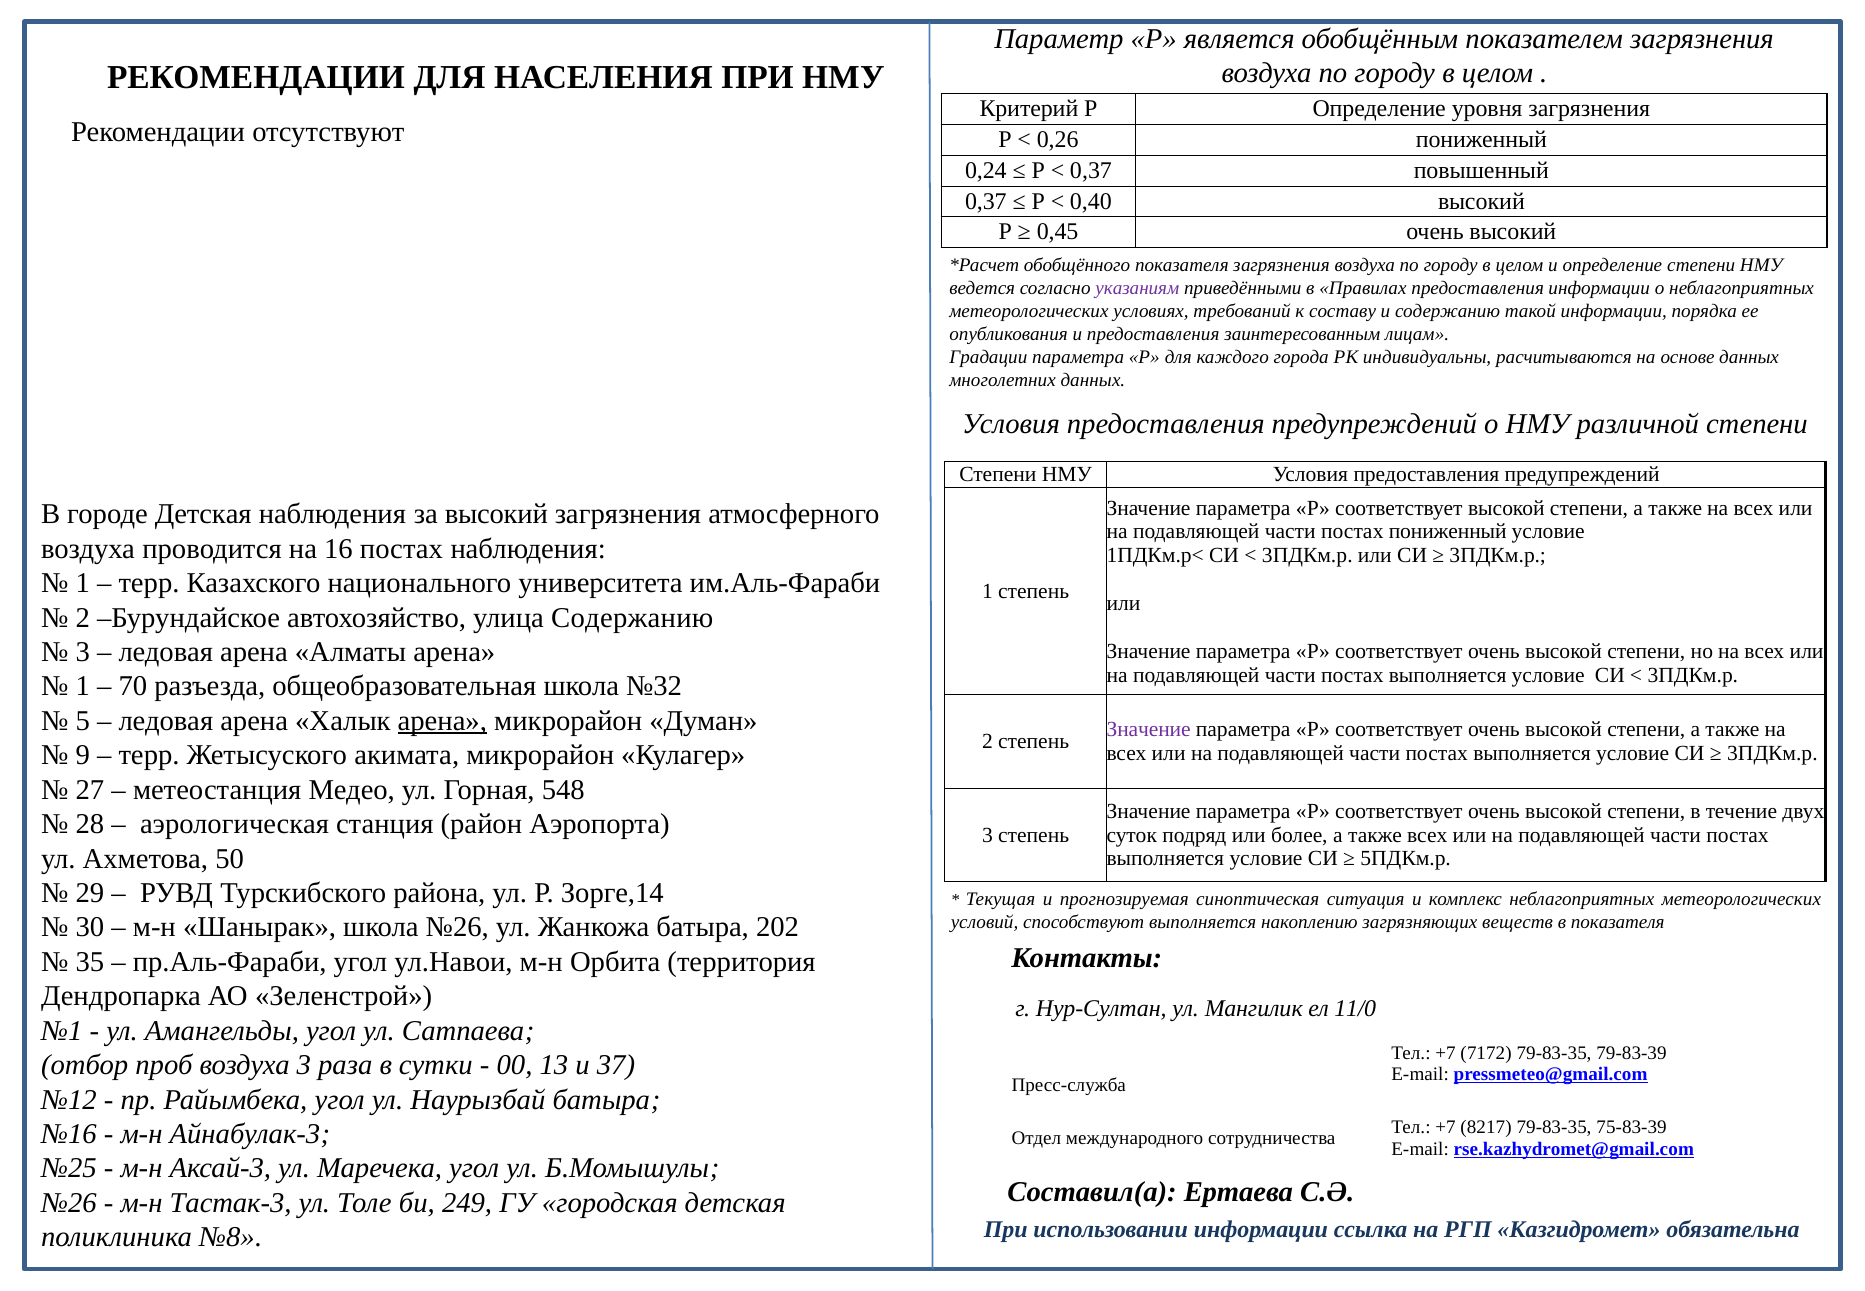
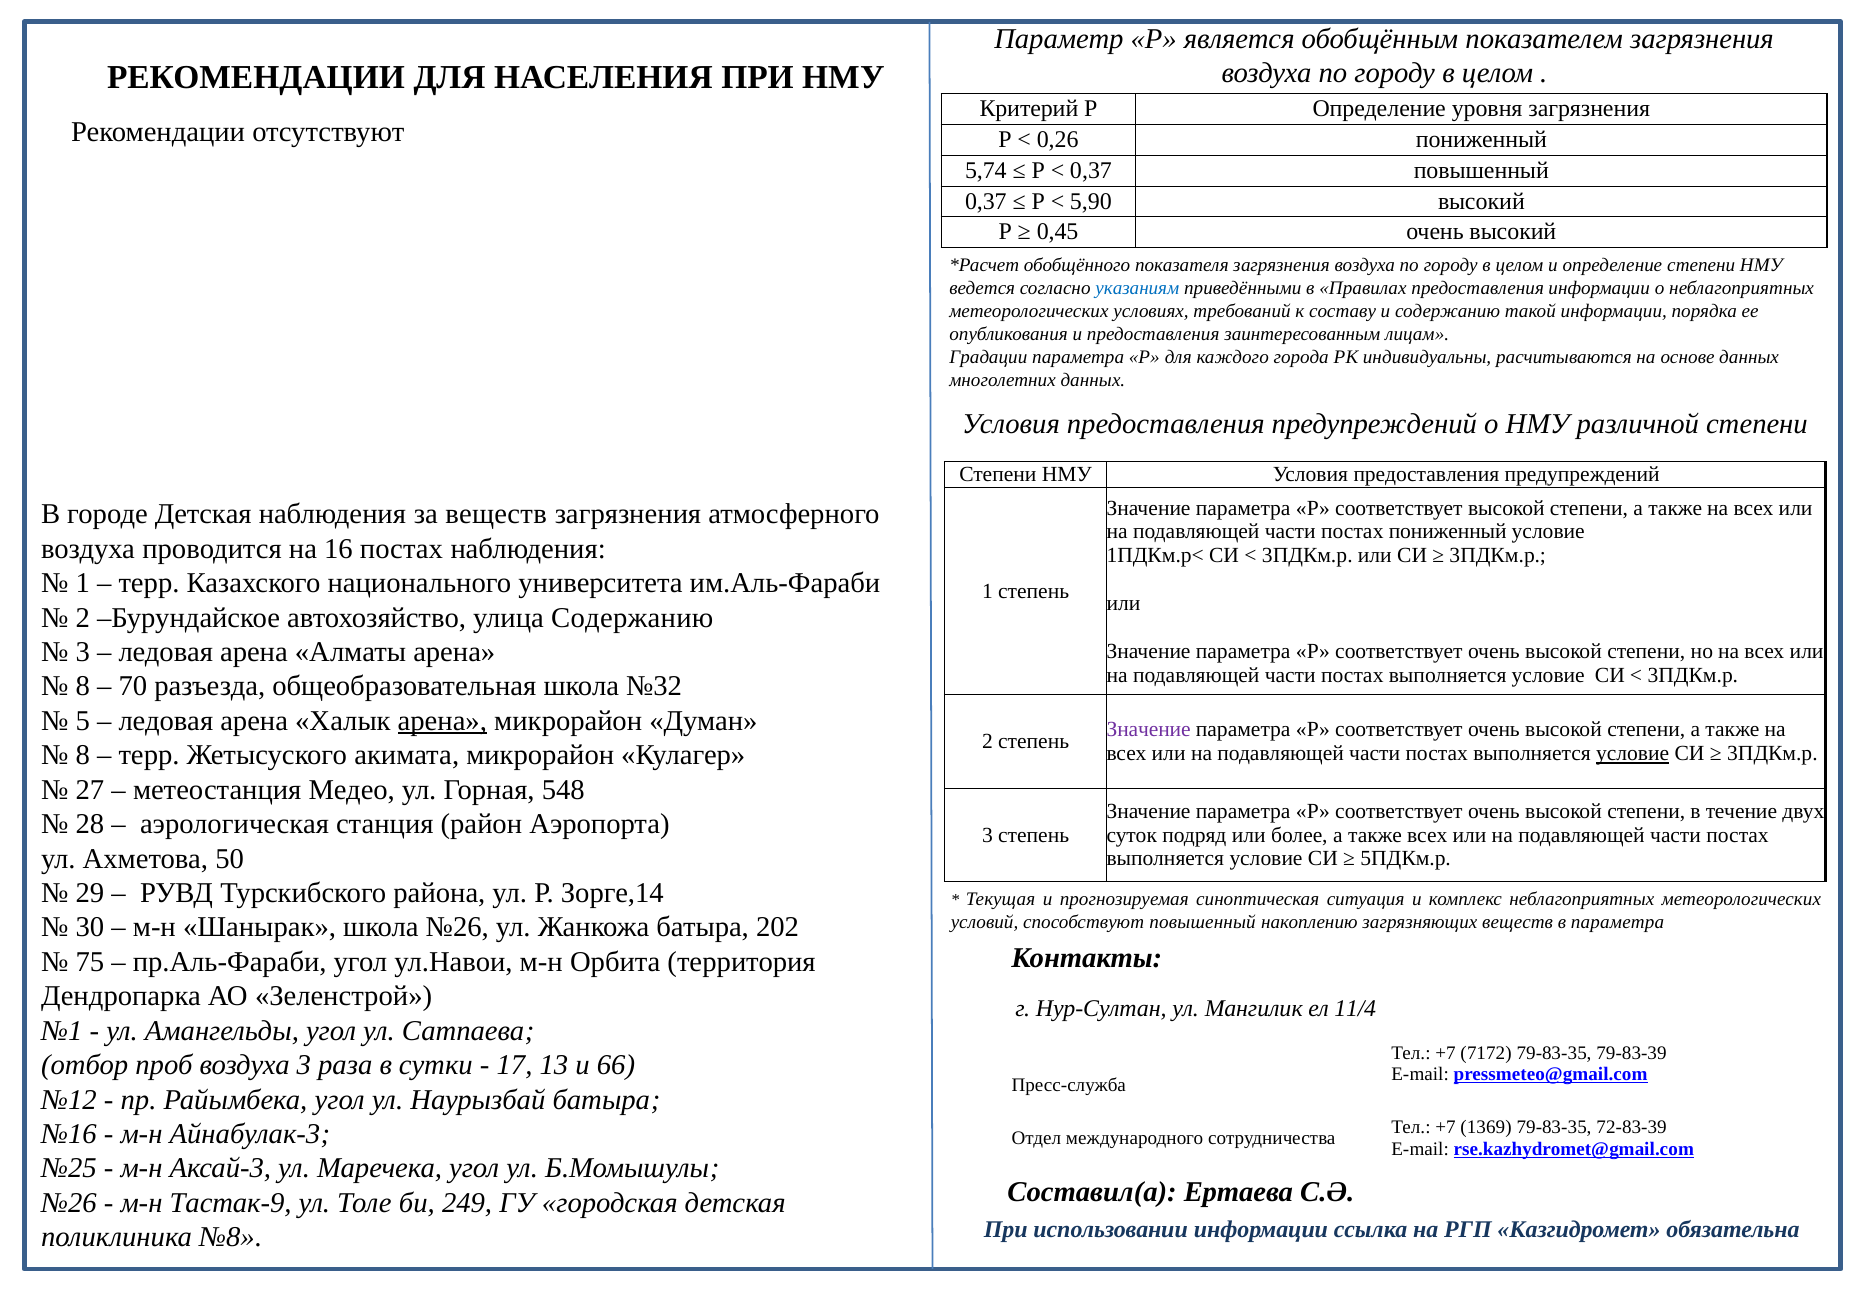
0,24: 0,24 -> 5,74
0,40: 0,40 -> 5,90
указаниям colour: purple -> blue
за высокий: высокий -> веществ
1 at (83, 687): 1 -> 8
9 at (83, 755): 9 -> 8
условие at (1633, 754) underline: none -> present
способствуют выполняется: выполняется -> повышенный
в показателя: показателя -> параметра
35: 35 -> 75
11/0: 11/0 -> 11/4
00: 00 -> 17
37: 37 -> 66
8217: 8217 -> 1369
75-83-39: 75-83-39 -> 72-83-39
Тастак-3: Тастак-3 -> Тастак-9
